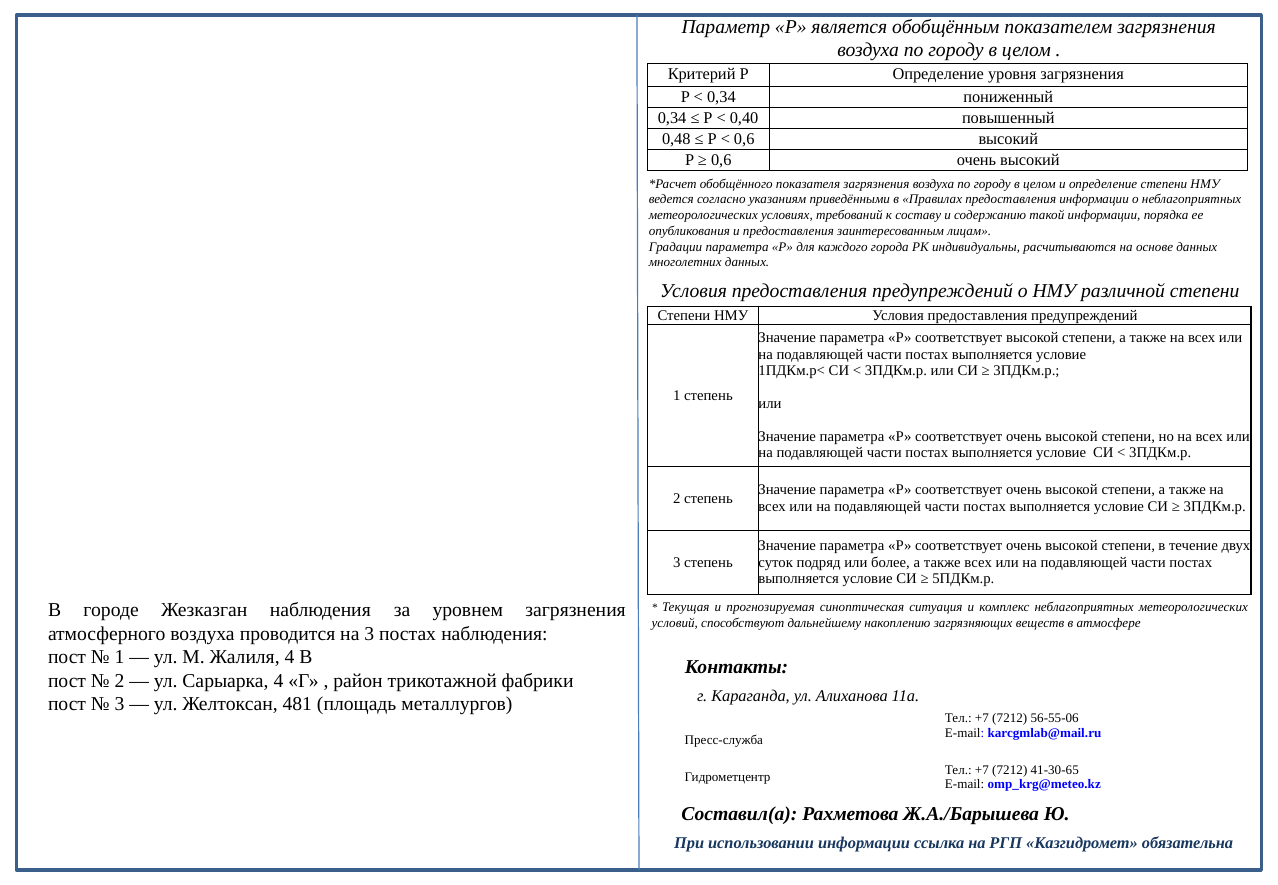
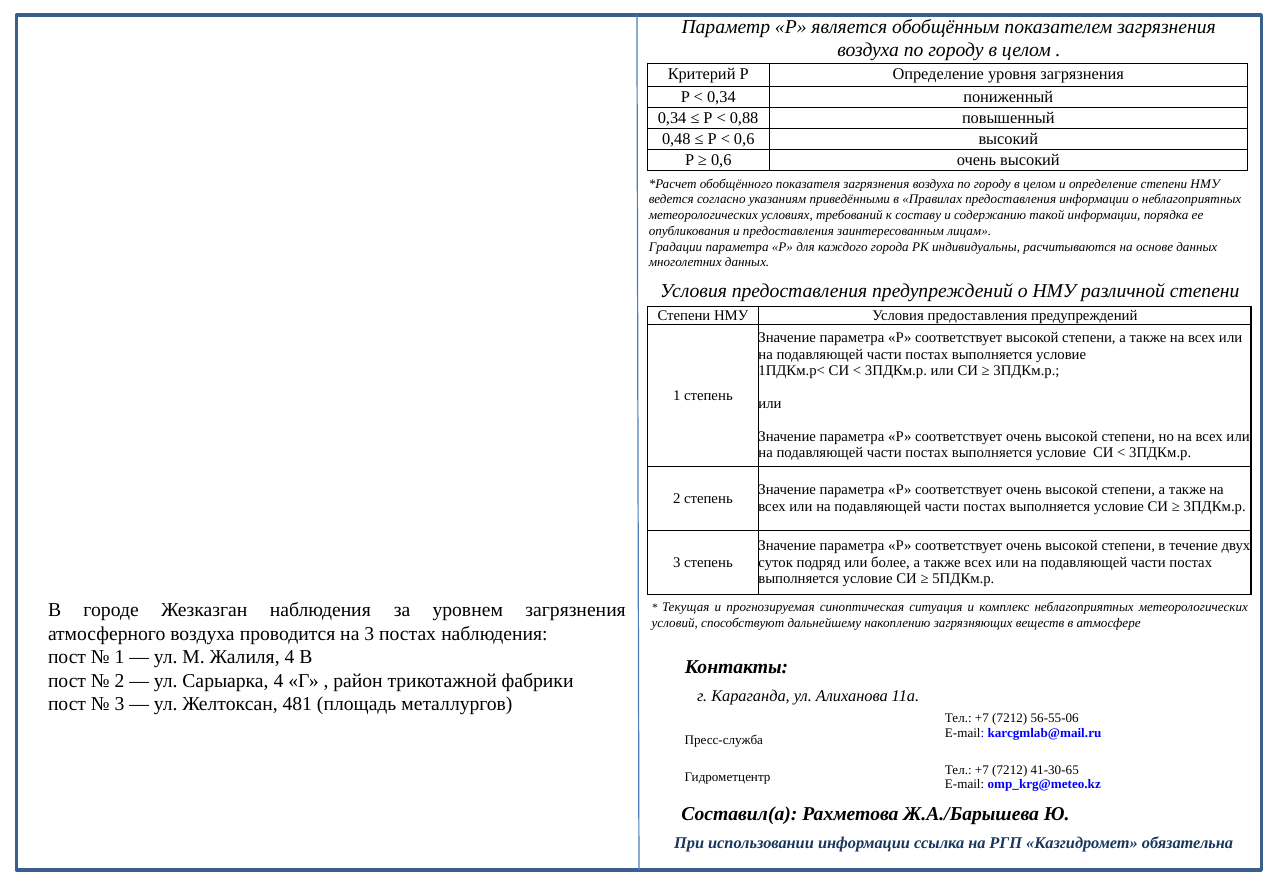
0,40: 0,40 -> 0,88
